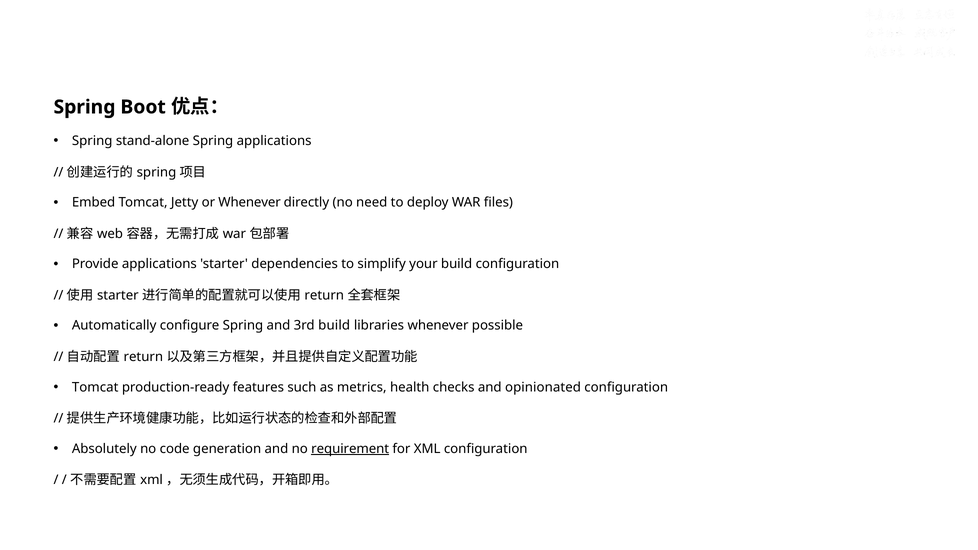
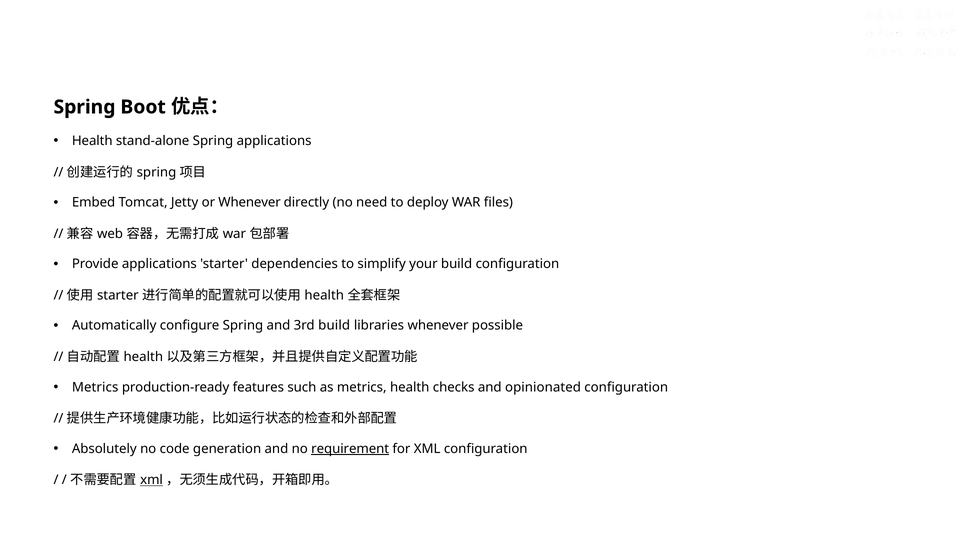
Spring at (92, 141): Spring -> Health
return at (324, 295): return -> health
return at (143, 357): return -> health
Tomcat at (95, 387): Tomcat -> Metrics
xml at (152, 480) underline: none -> present
